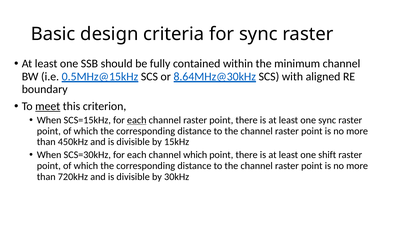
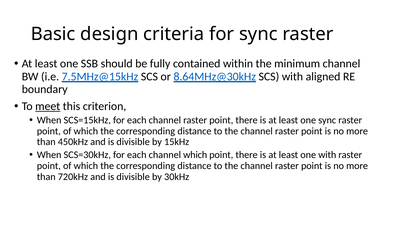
0.5MHz@15kHz: 0.5MHz@15kHz -> 7.5MHz@15kHz
each at (137, 120) underline: present -> none
one shift: shift -> with
